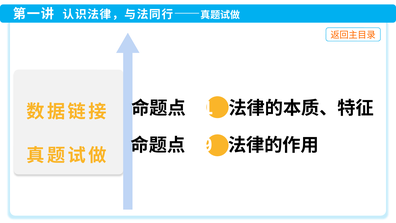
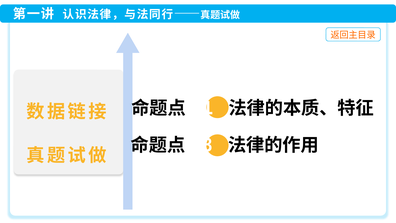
9: 9 -> 8
